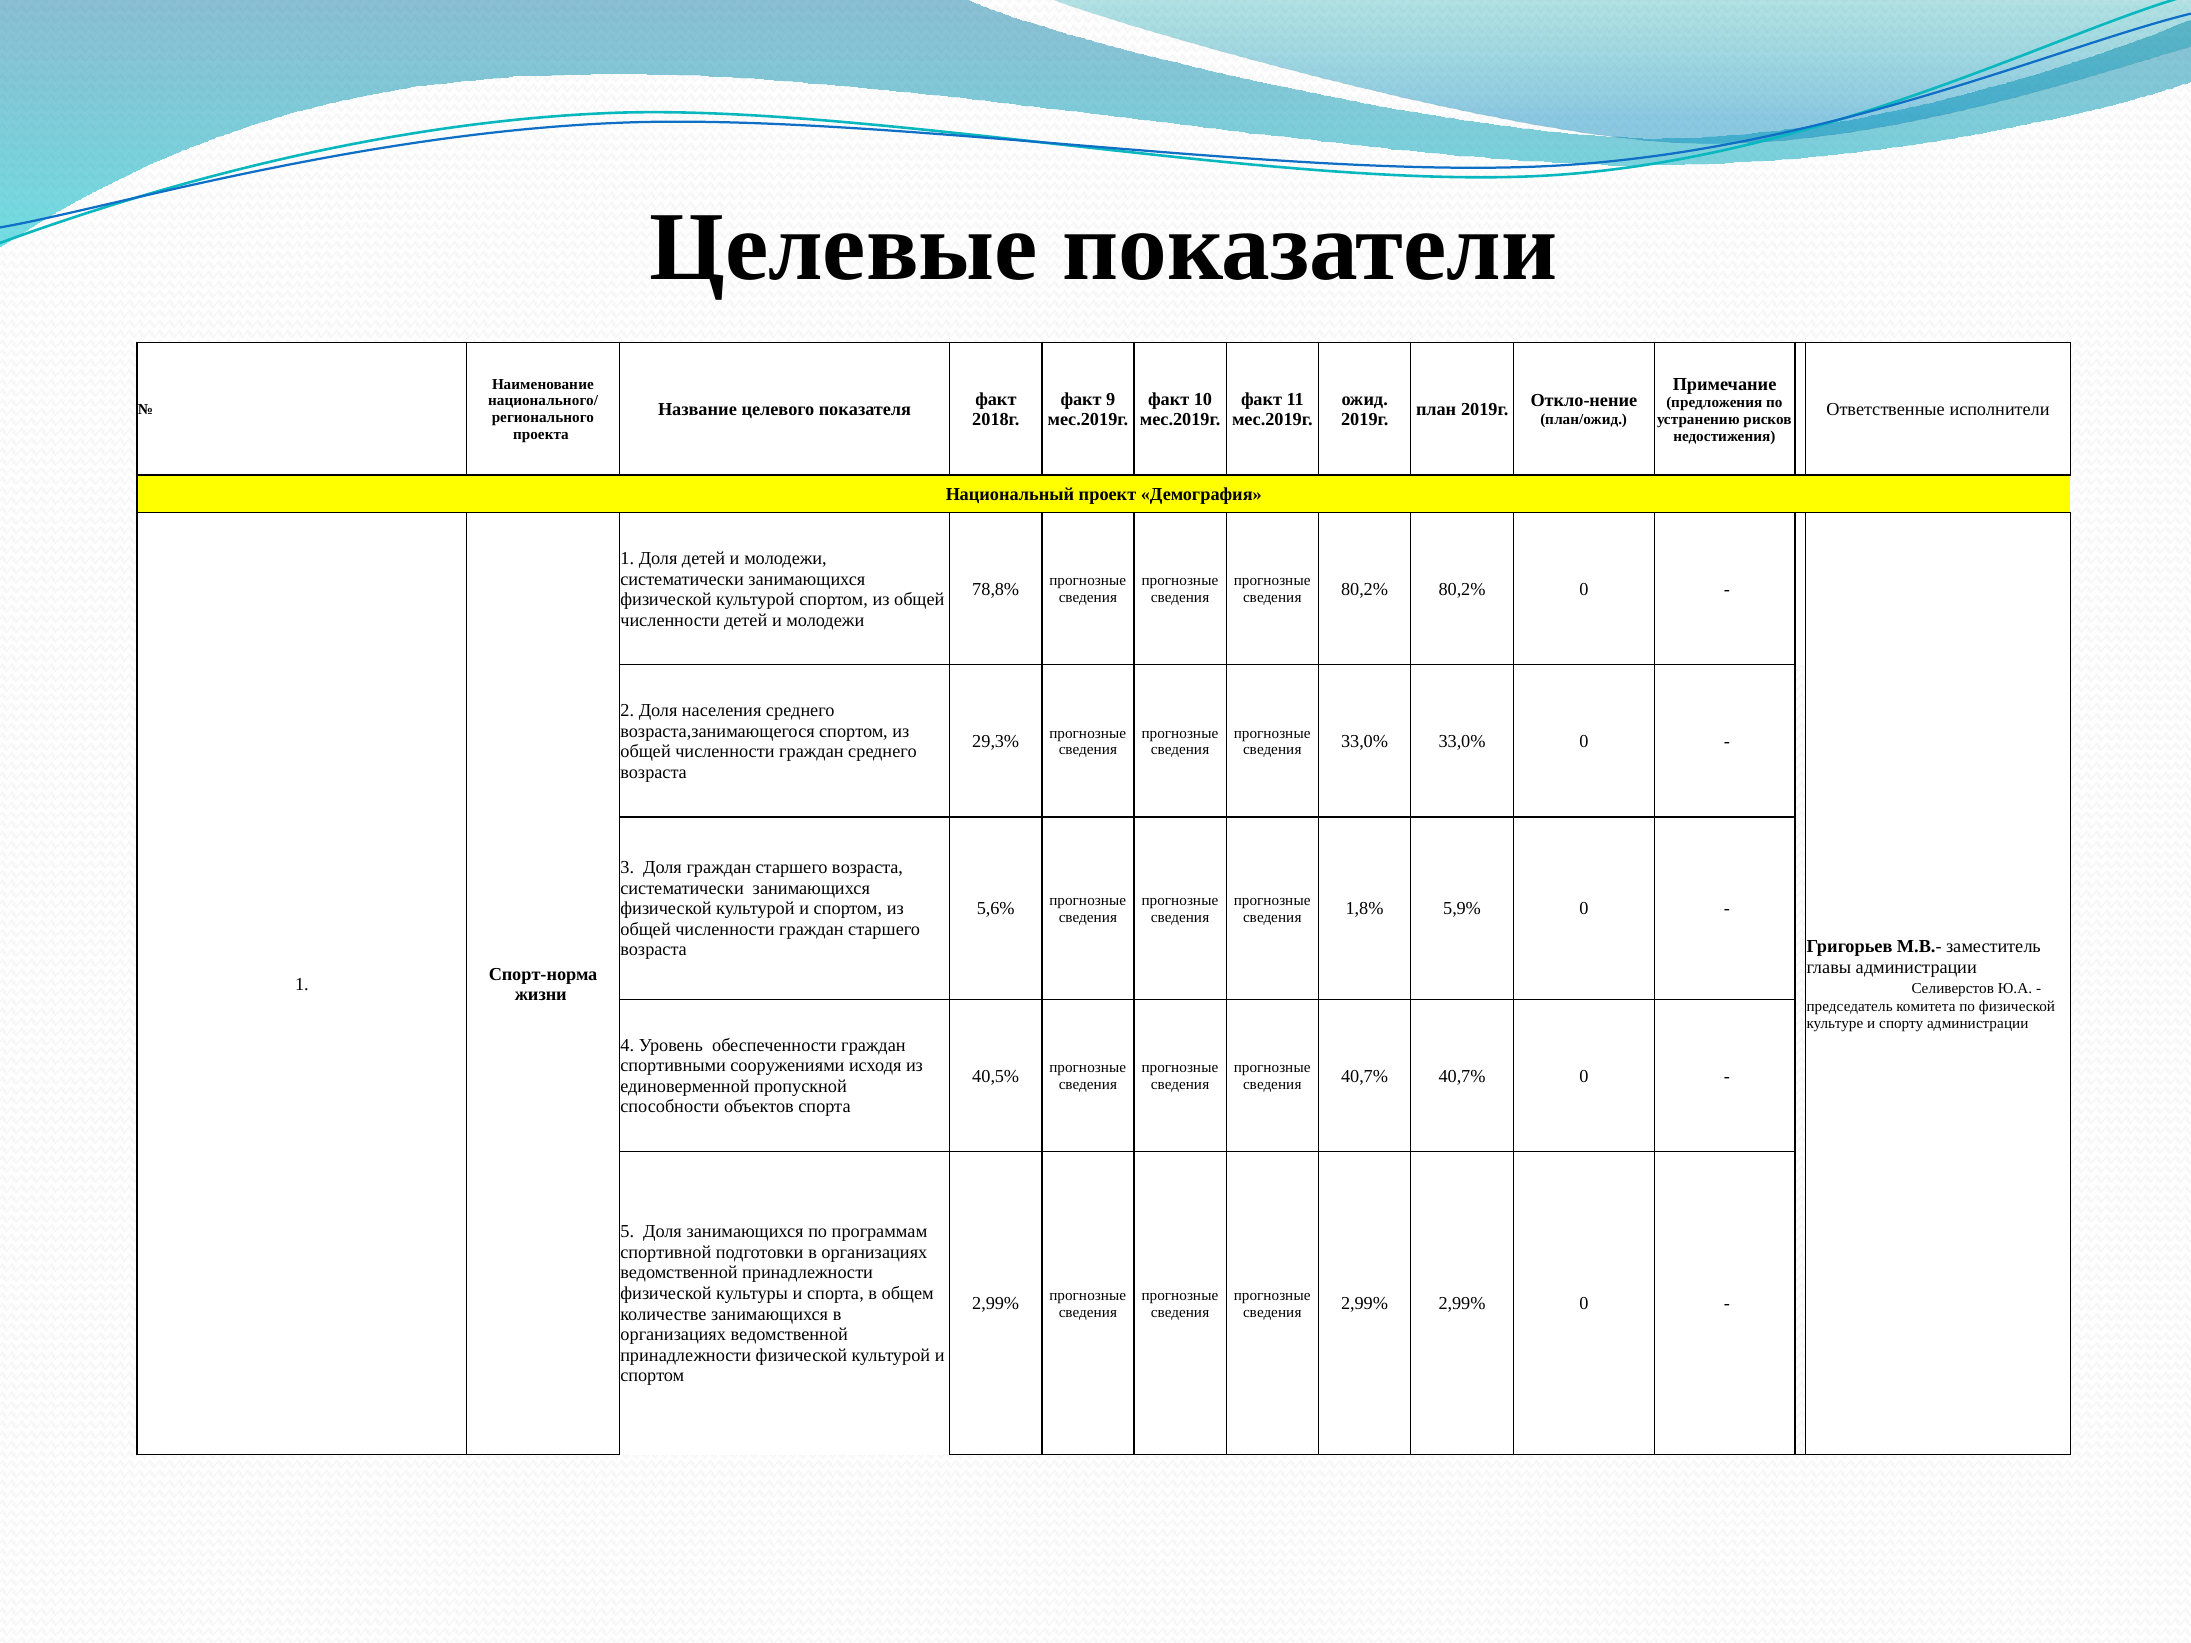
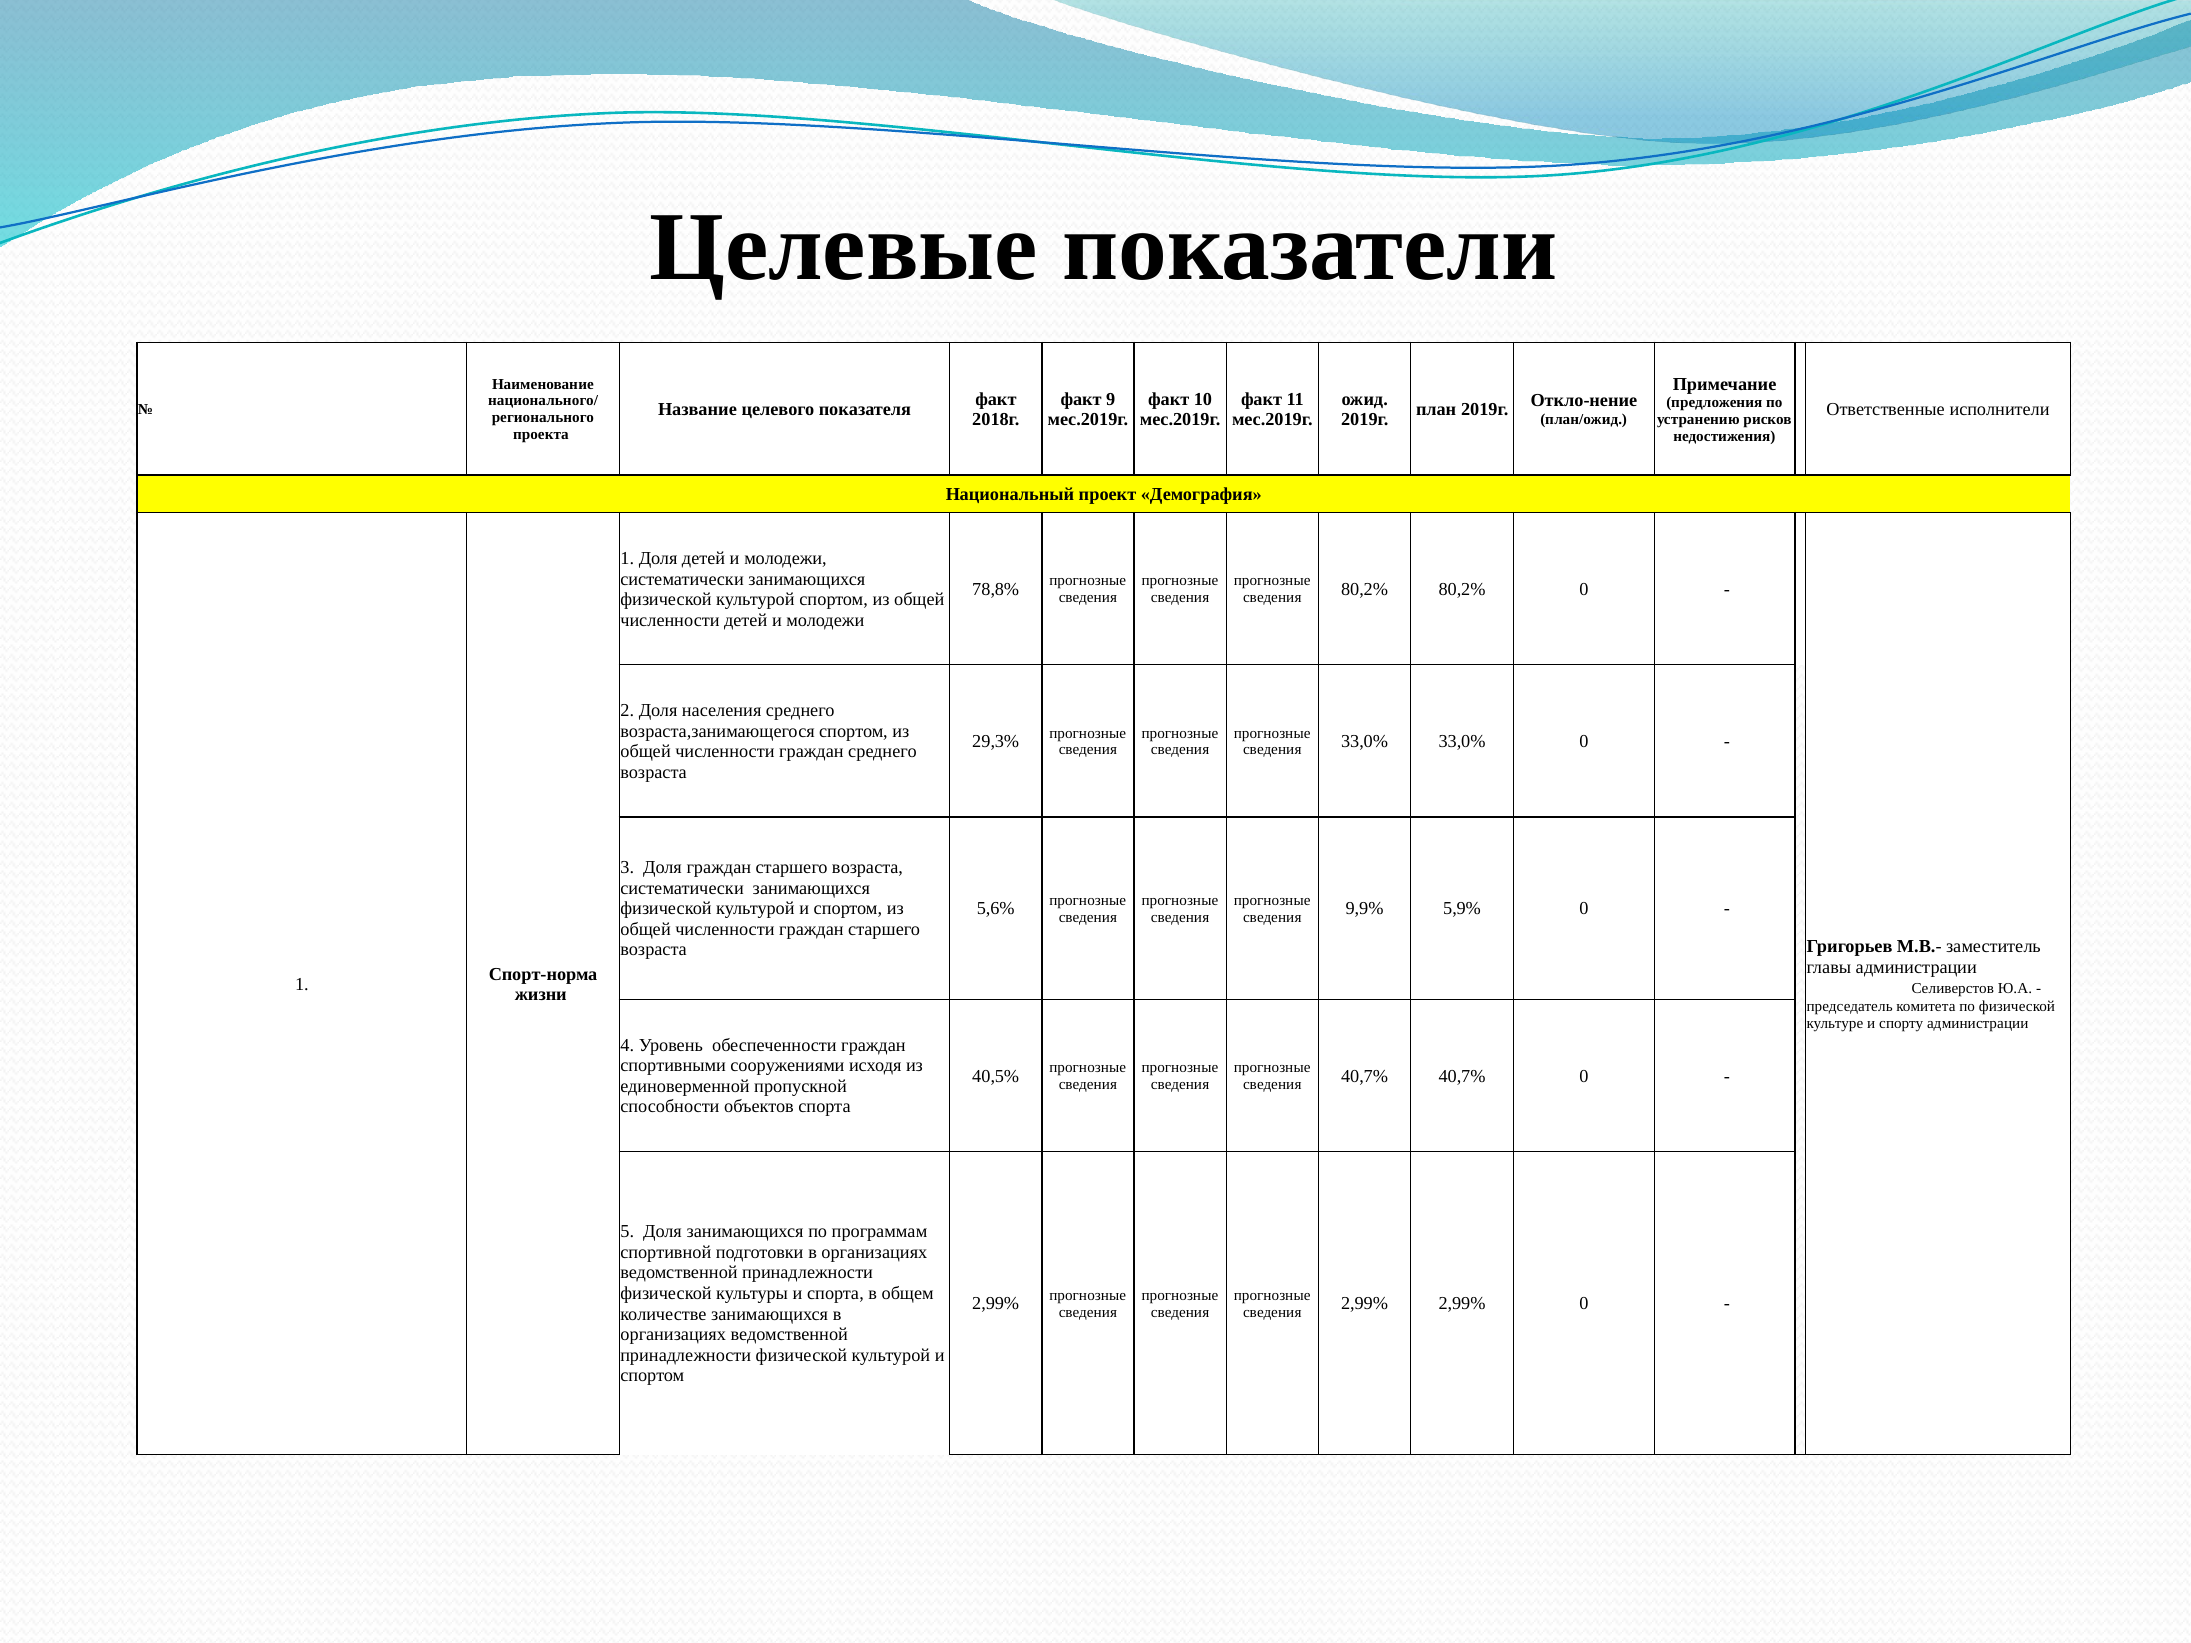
1,8%: 1,8% -> 9,9%
